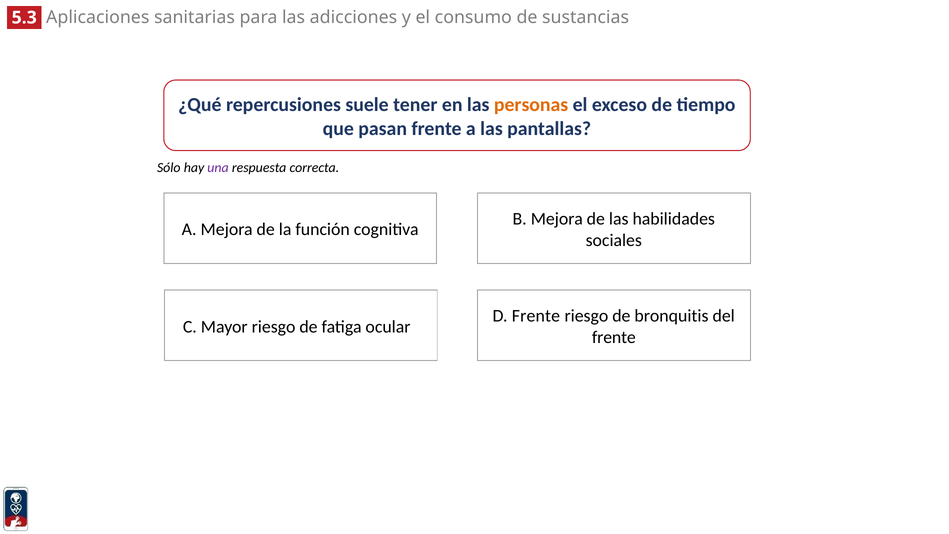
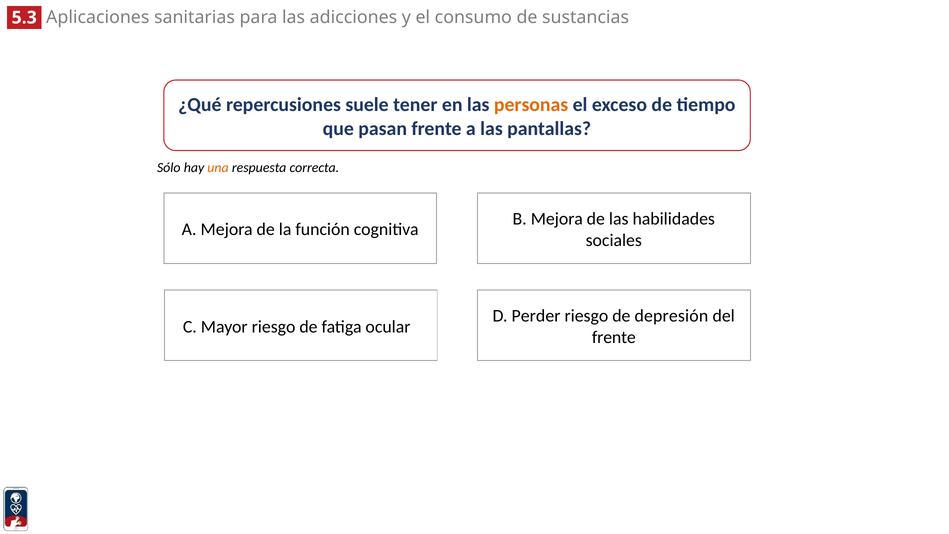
una colour: purple -> orange
D Frente: Frente -> Perder
bronquitis: bronquitis -> depresión
